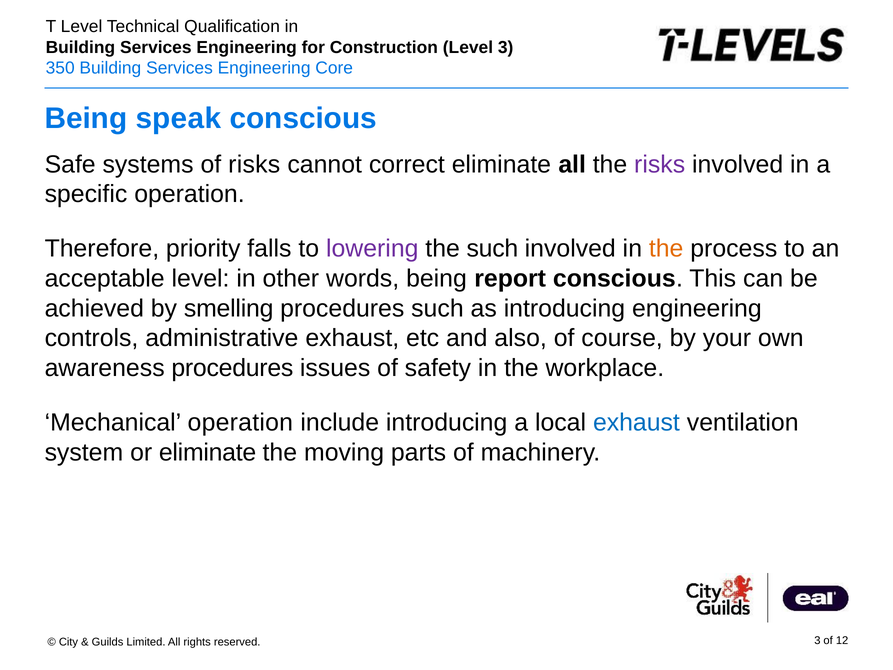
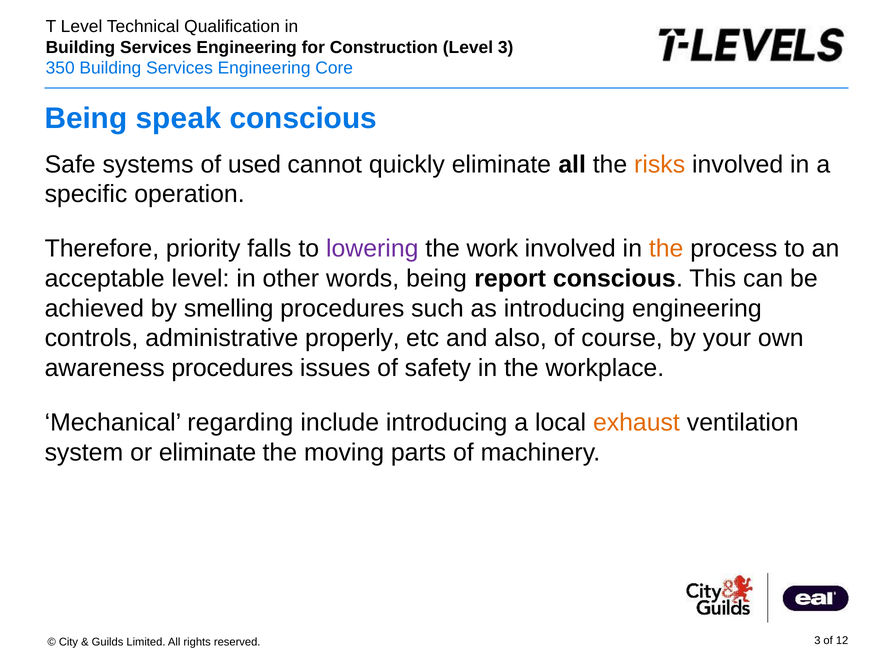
of risks: risks -> used
correct: correct -> quickly
risks at (660, 164) colour: purple -> orange
the such: such -> work
administrative exhaust: exhaust -> properly
Mechanical operation: operation -> regarding
exhaust at (636, 422) colour: blue -> orange
